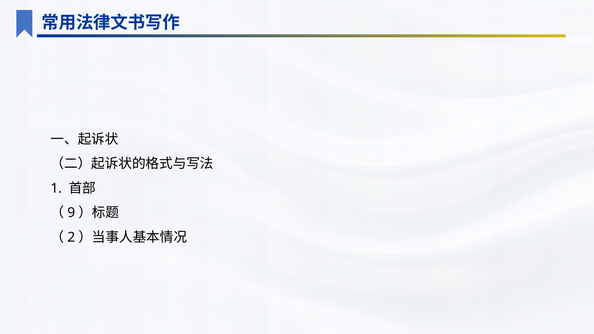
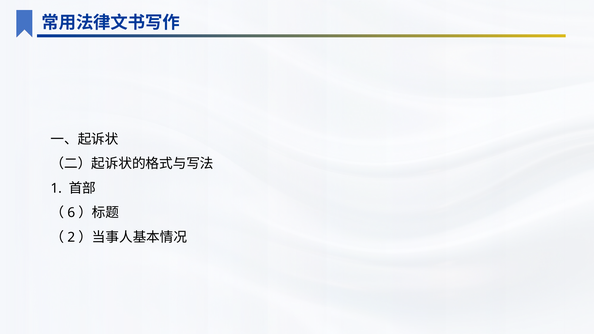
9: 9 -> 6
